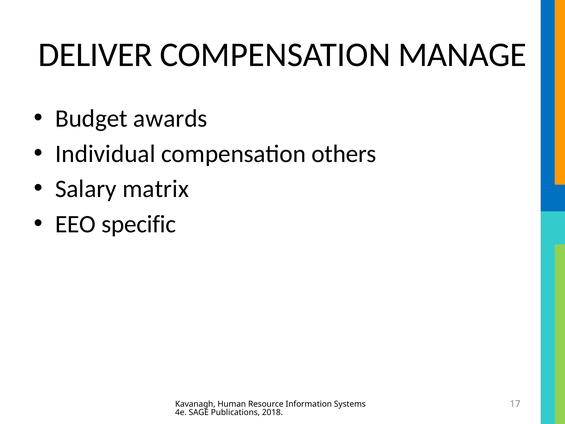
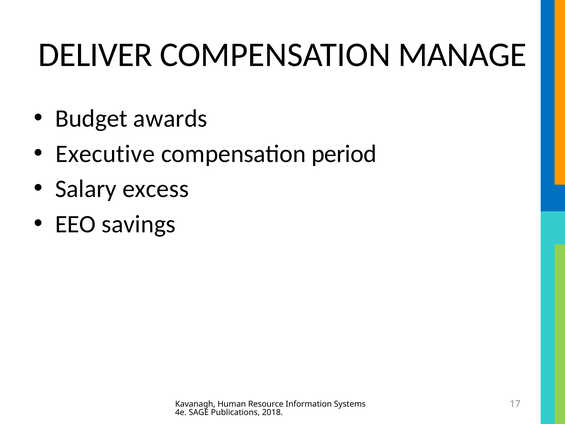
Individual: Individual -> Executive
others: others -> period
matrix: matrix -> excess
specific: specific -> savings
